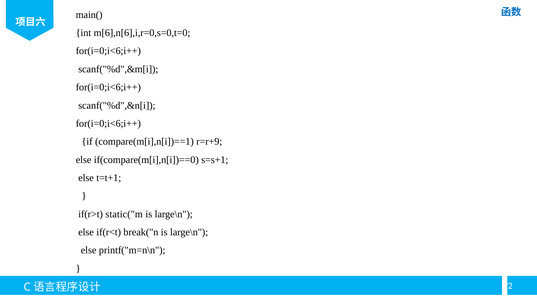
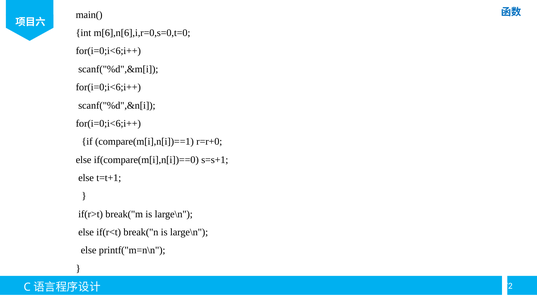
r=r+9: r=r+9 -> r=r+0
static("m: static("m -> break("m
